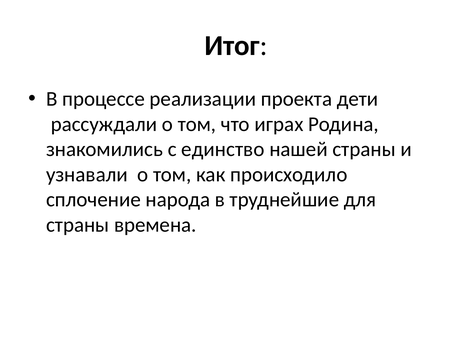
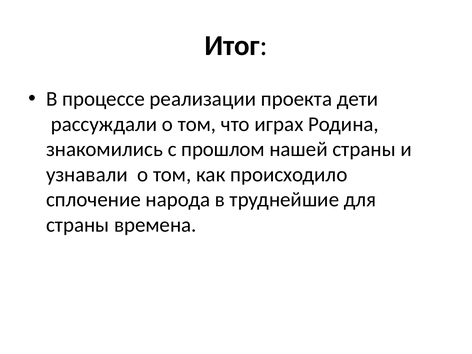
единство: единство -> прошлом
